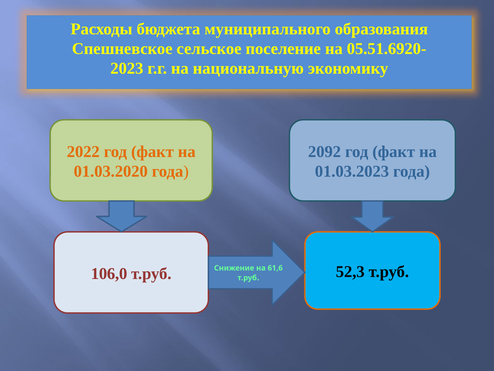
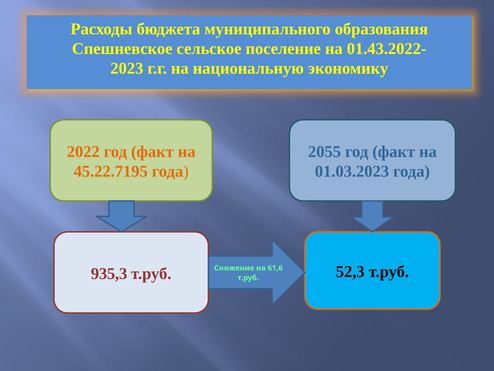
05.51.6920-: 05.51.6920- -> 01.43.2022-
2092: 2092 -> 2055
01.03.2020: 01.03.2020 -> 45.22.7195
106,0: 106,0 -> 935,3
